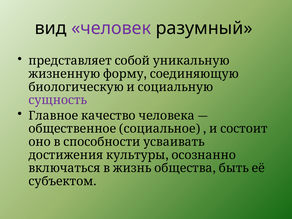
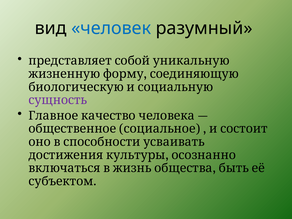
человек colour: purple -> blue
